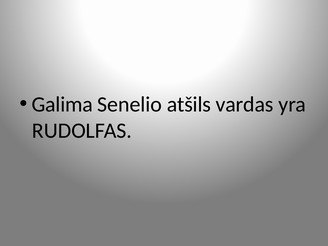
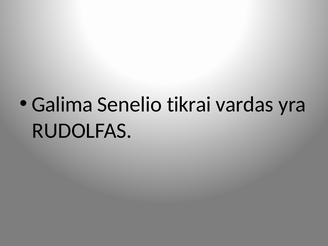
atšils: atšils -> tikrai
